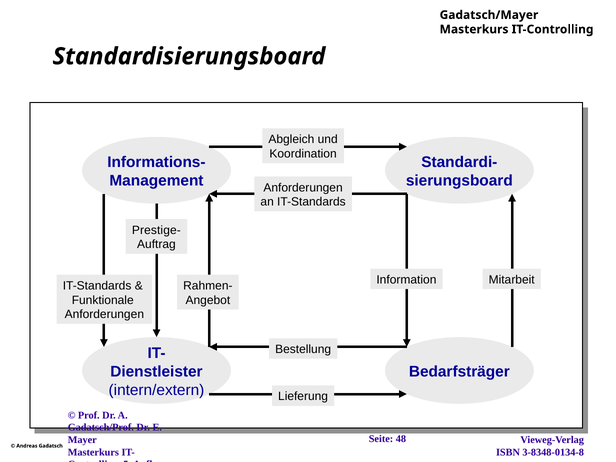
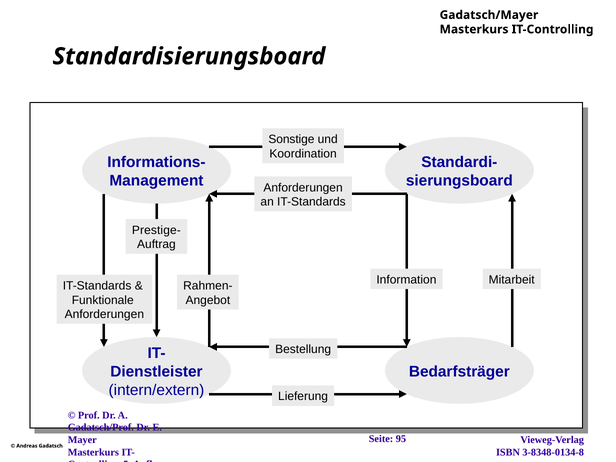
Abgleich: Abgleich -> Sonstige
48: 48 -> 95
